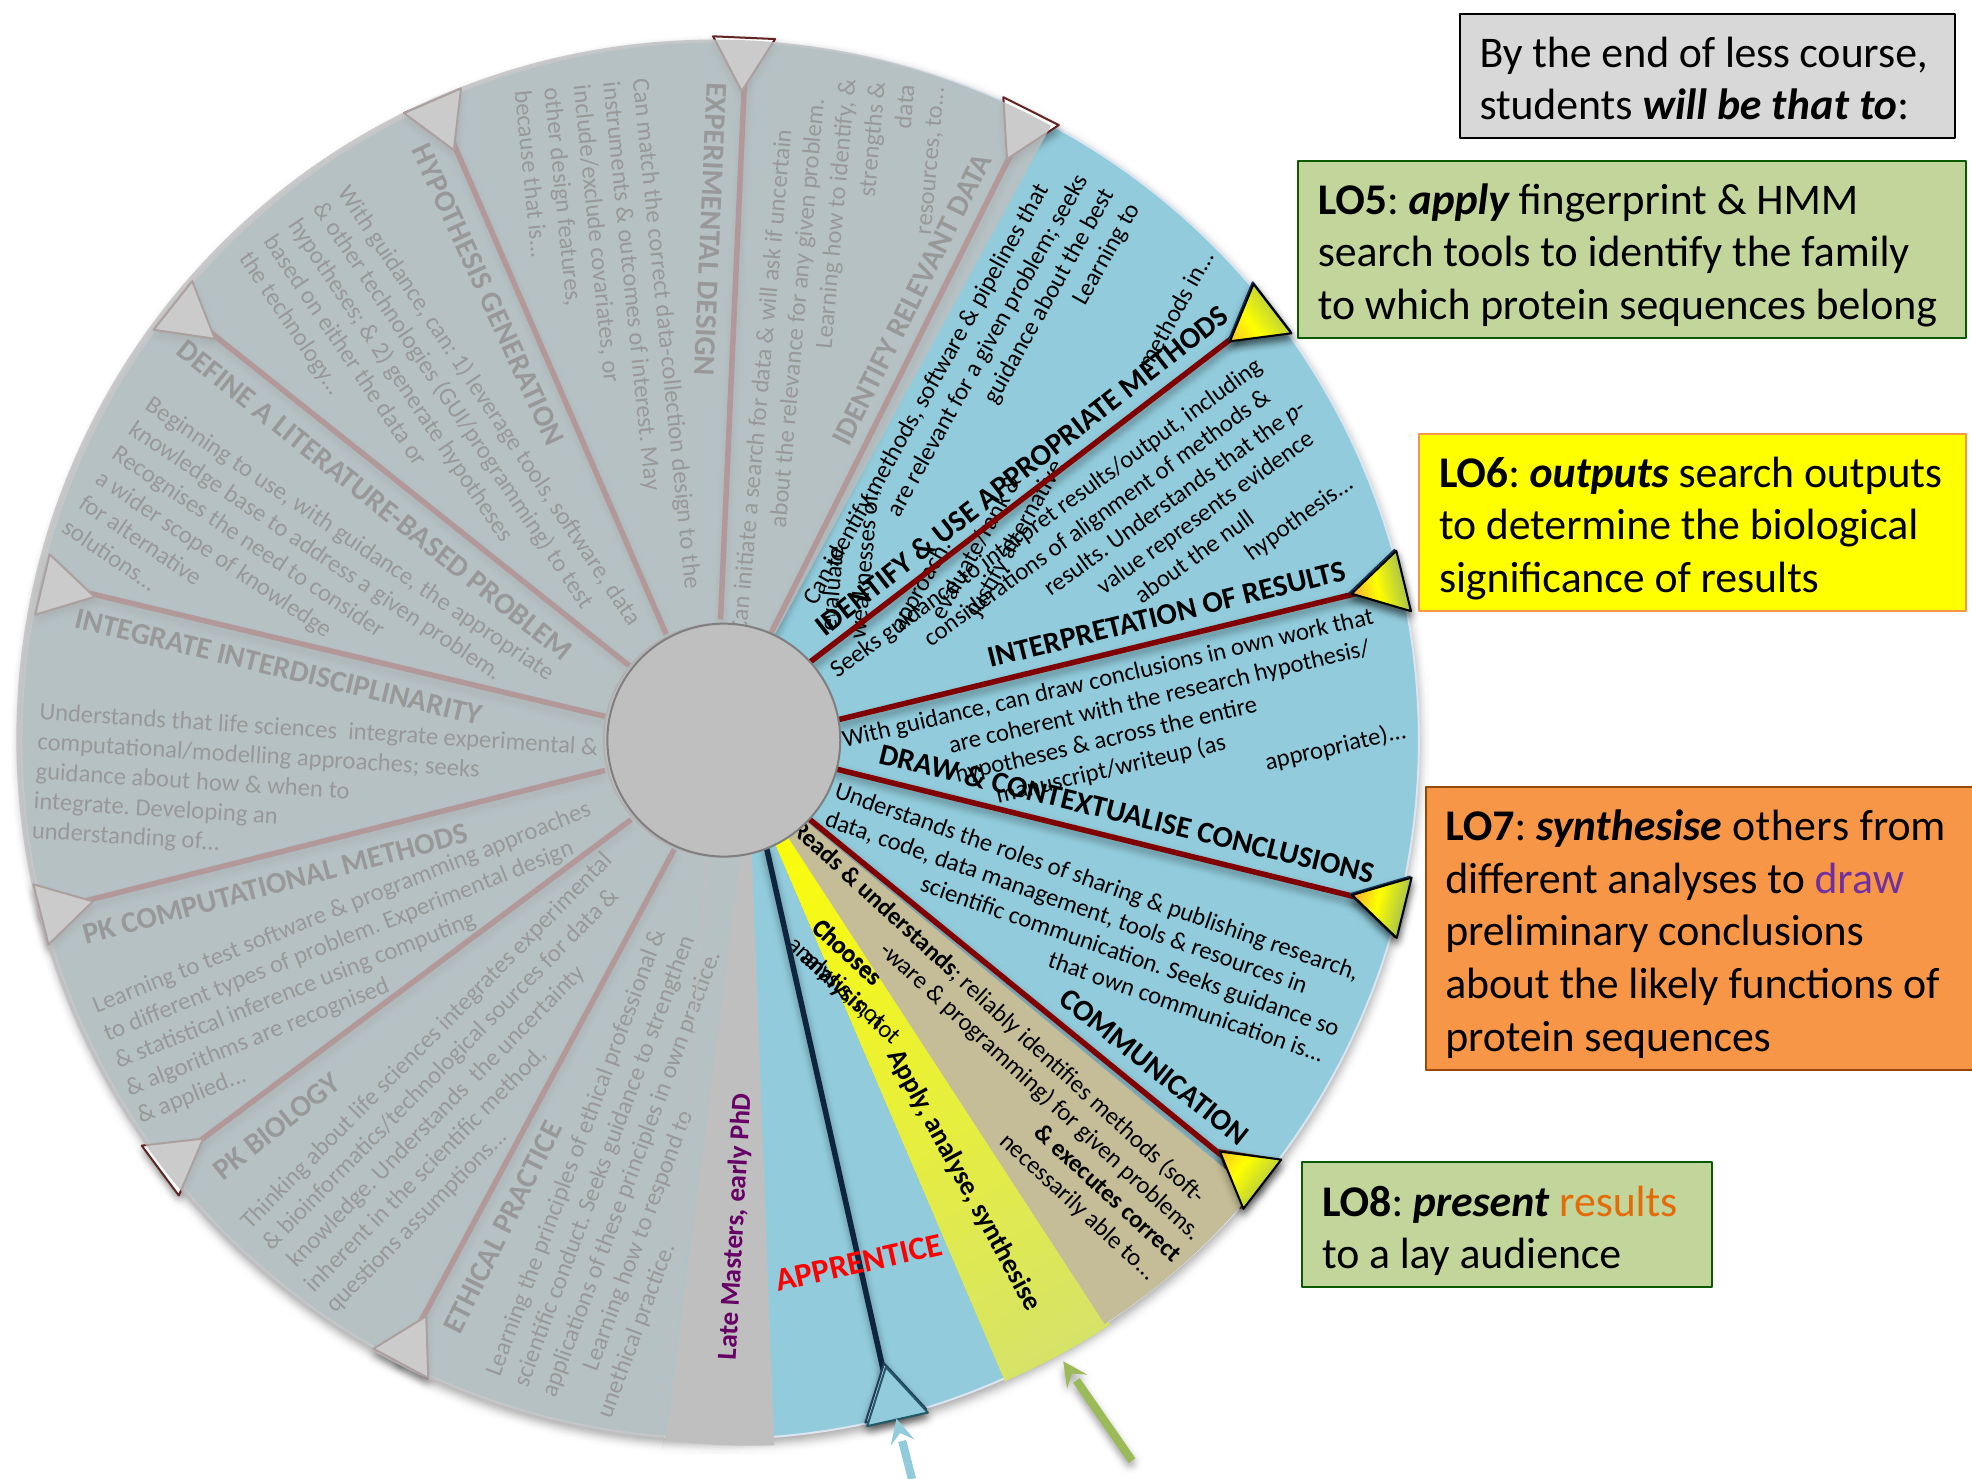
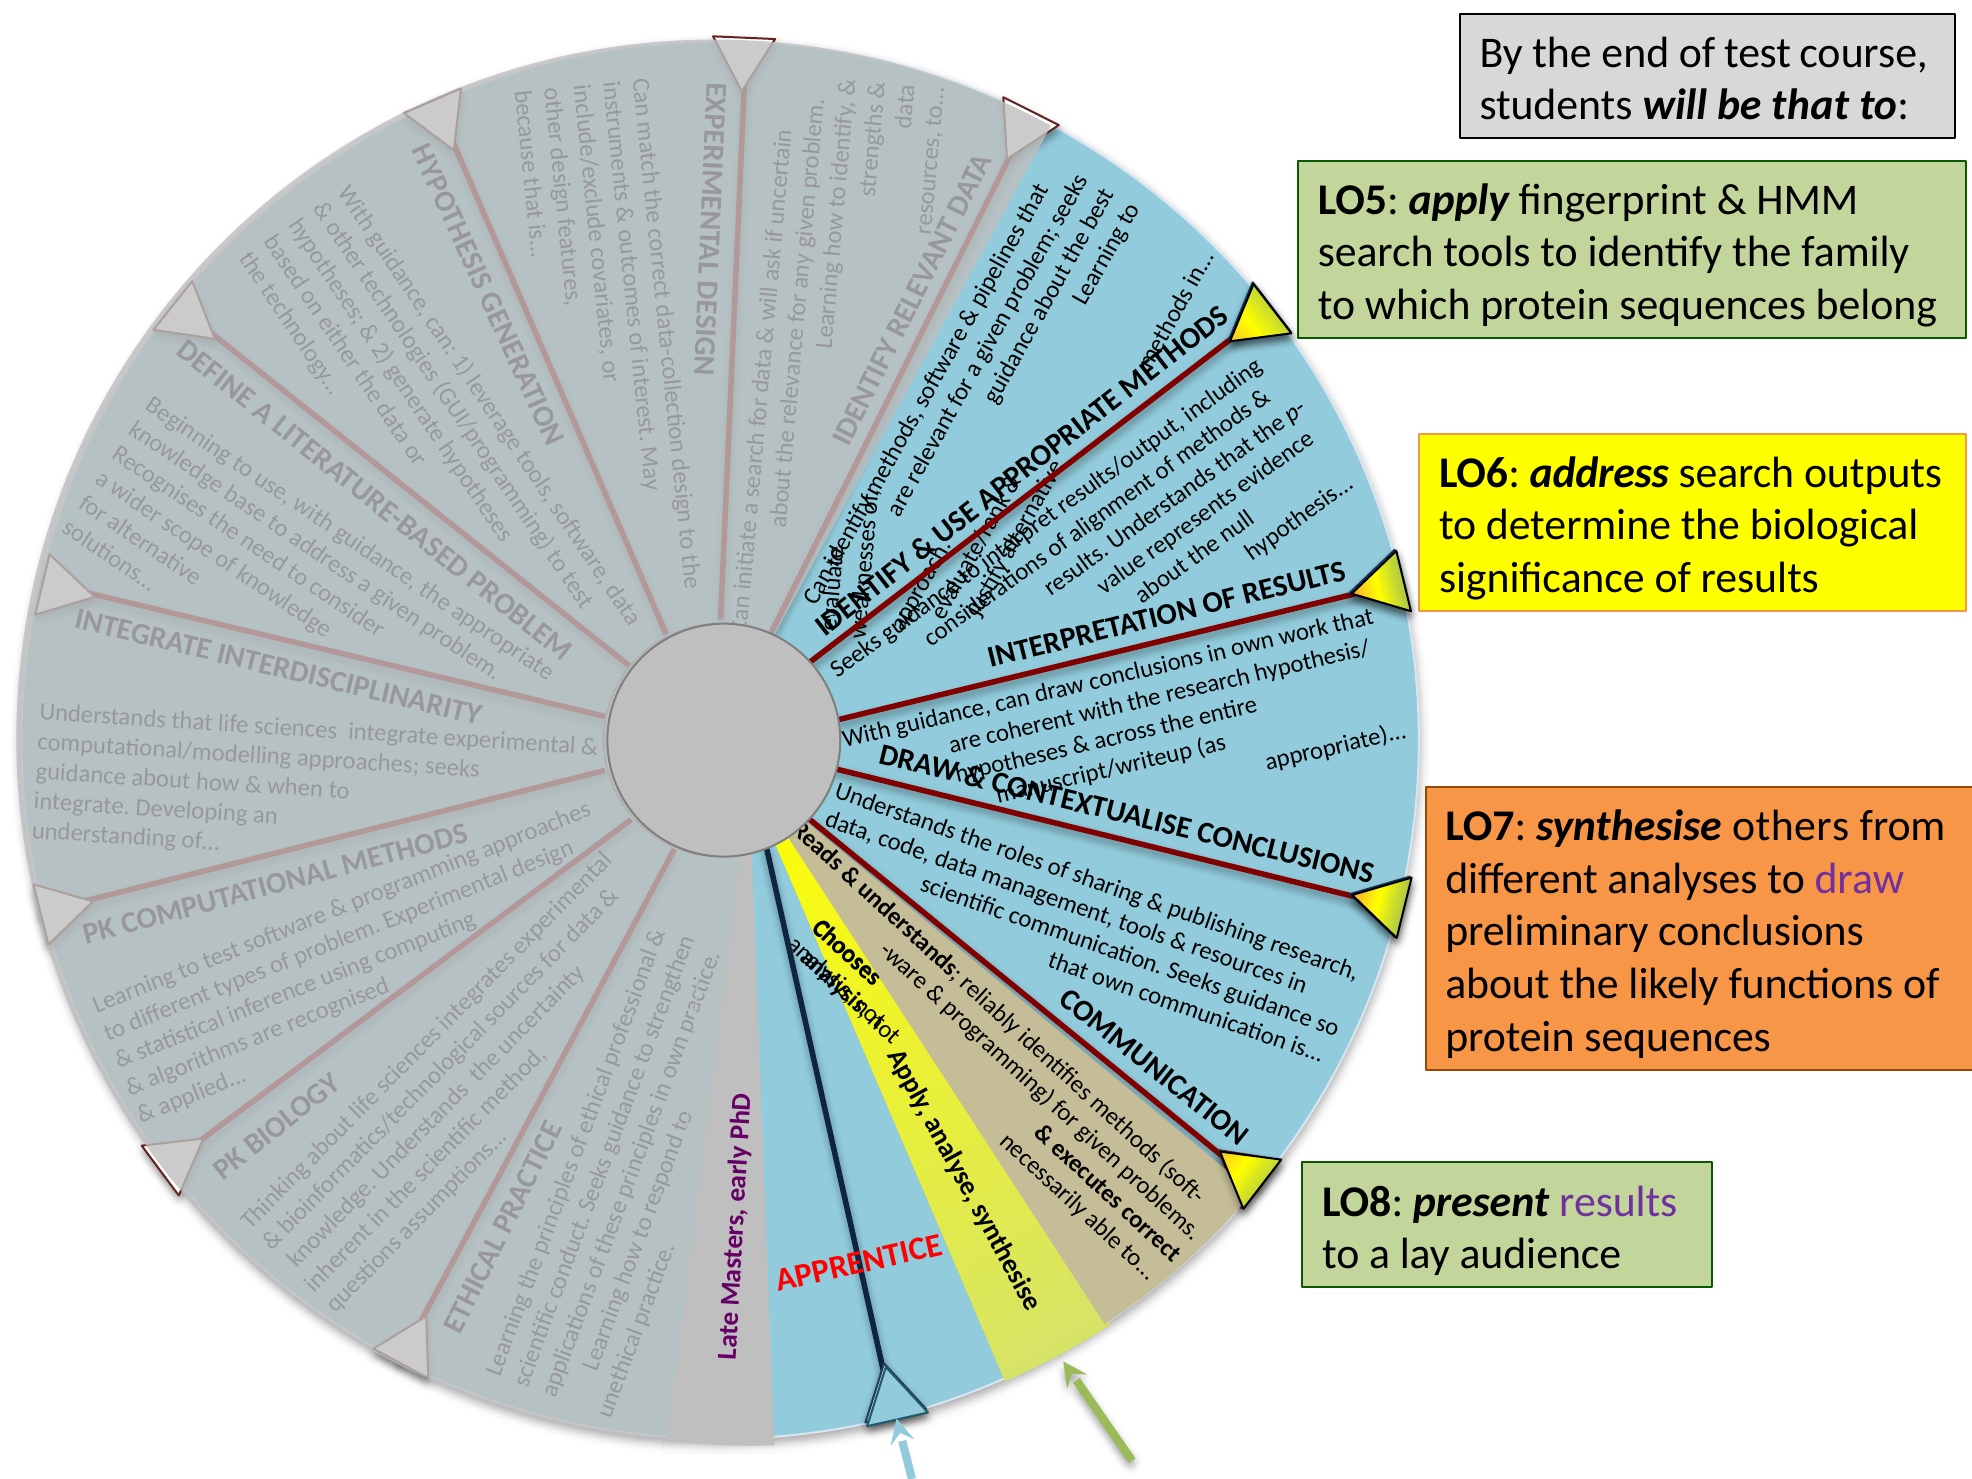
of less: less -> test
outputs at (1599, 473): outputs -> address
results at (1618, 1202) colour: orange -> purple
